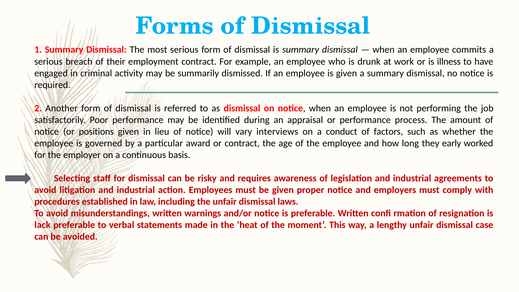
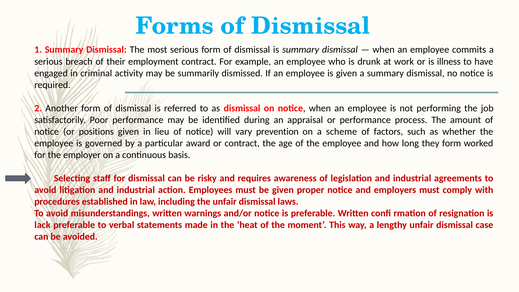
interviews: interviews -> prevention
conduct: conduct -> scheme
they early: early -> form
